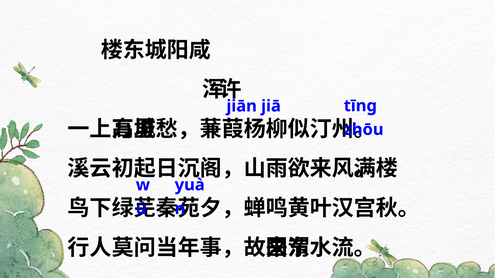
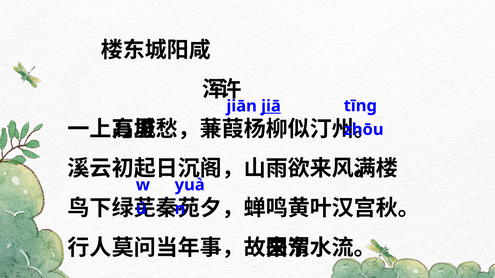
jiā underline: none -> present
